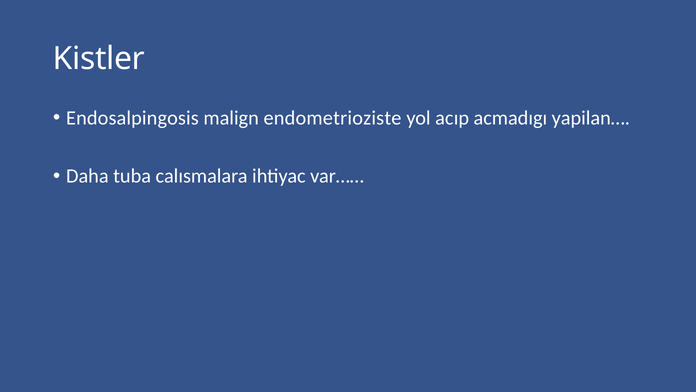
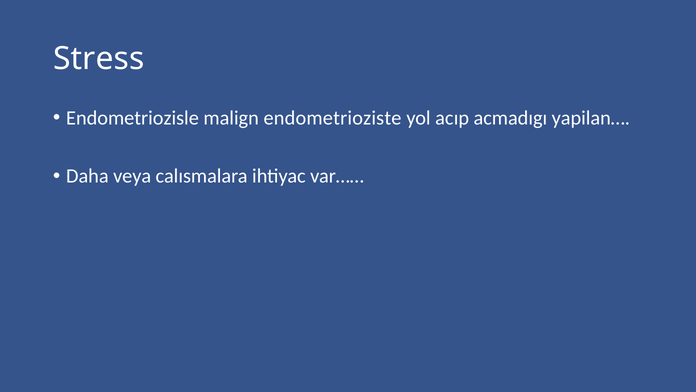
Kistler: Kistler -> Stress
Endosalpingosis: Endosalpingosis -> Endometriozisle
tuba: tuba -> veya
